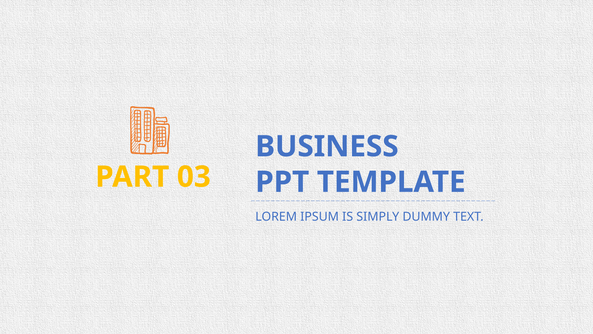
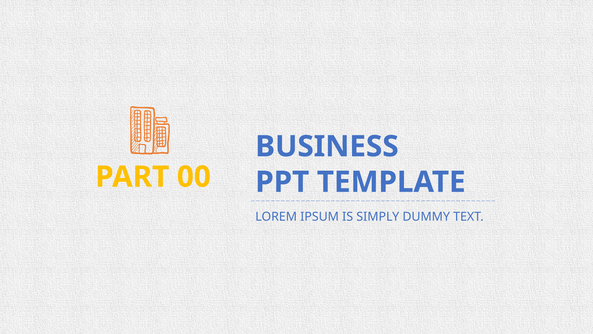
03: 03 -> 00
